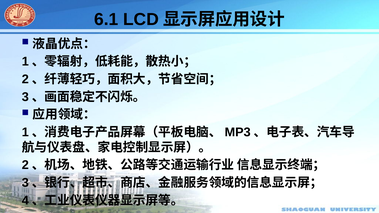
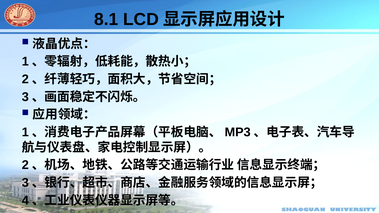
6.1: 6.1 -> 8.1
